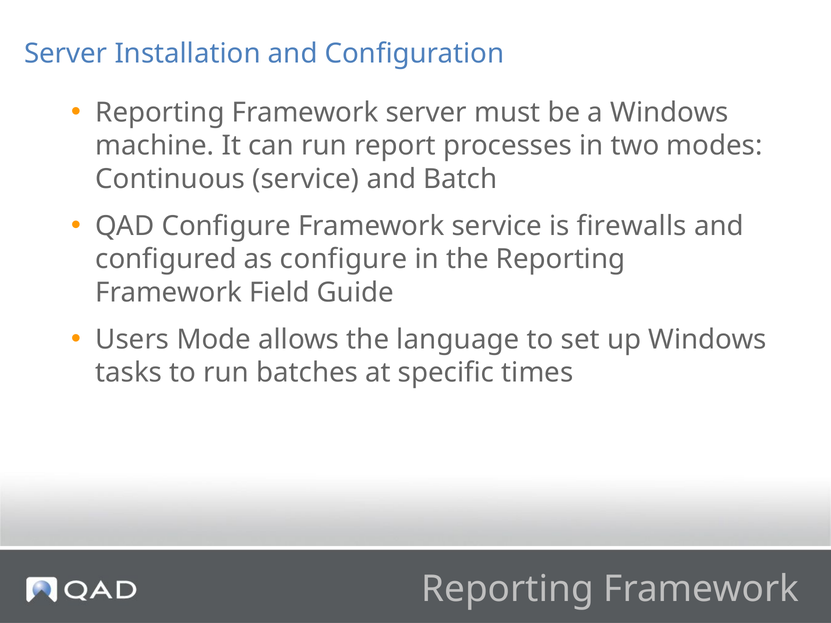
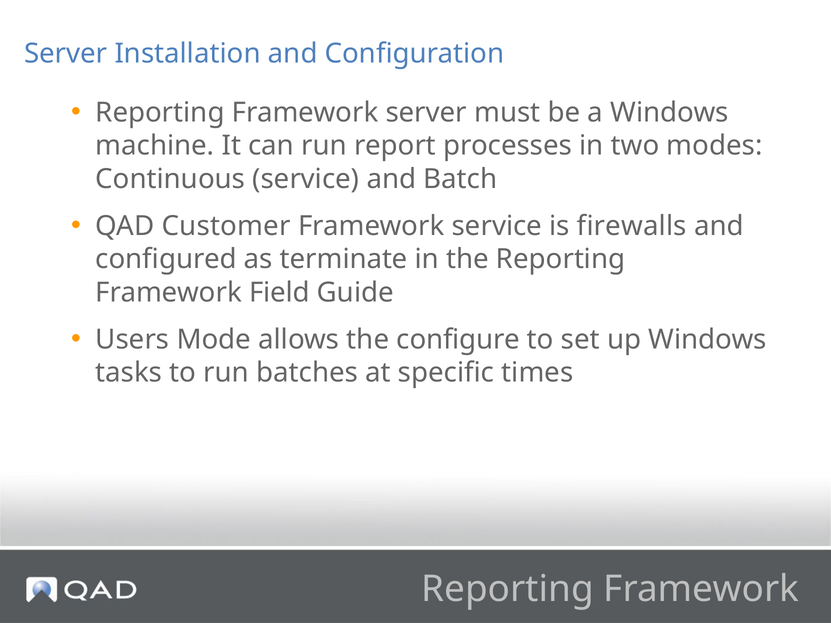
QAD Configure: Configure -> Customer
as configure: configure -> terminate
language: language -> configure
